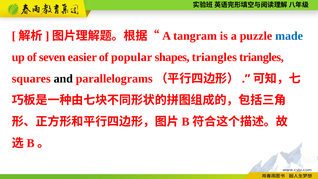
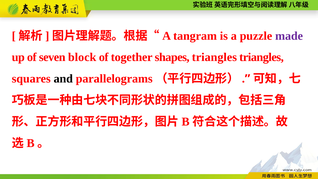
made colour: blue -> purple
easier: easier -> block
popular: popular -> together
